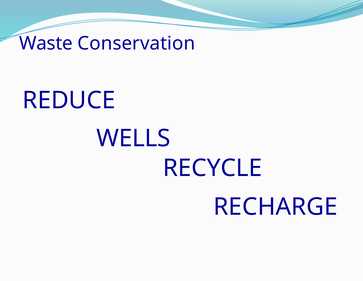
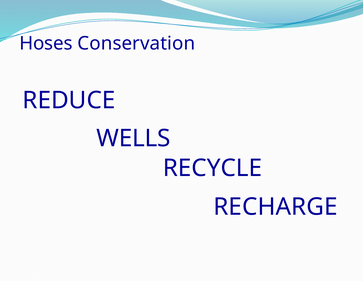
Waste: Waste -> Hoses
